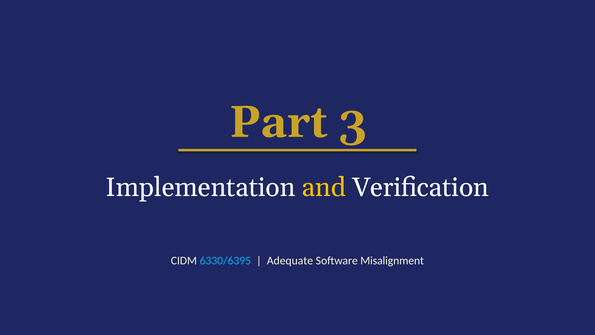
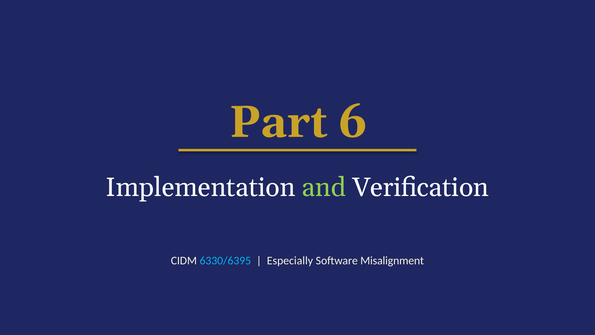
3: 3 -> 6
and colour: yellow -> light green
Adequate: Adequate -> Especially
